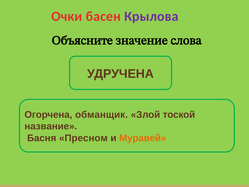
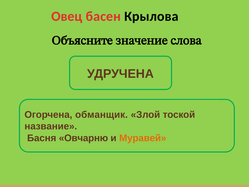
Очки: Очки -> Овец
Крылова colour: purple -> black
Пресном: Пресном -> Овчарню
